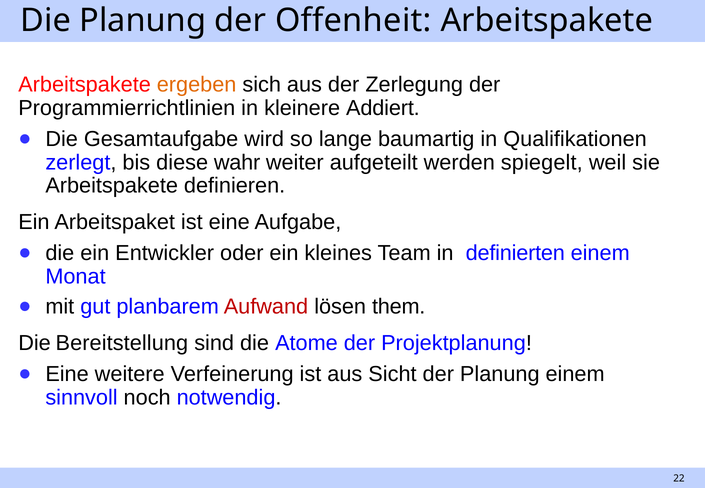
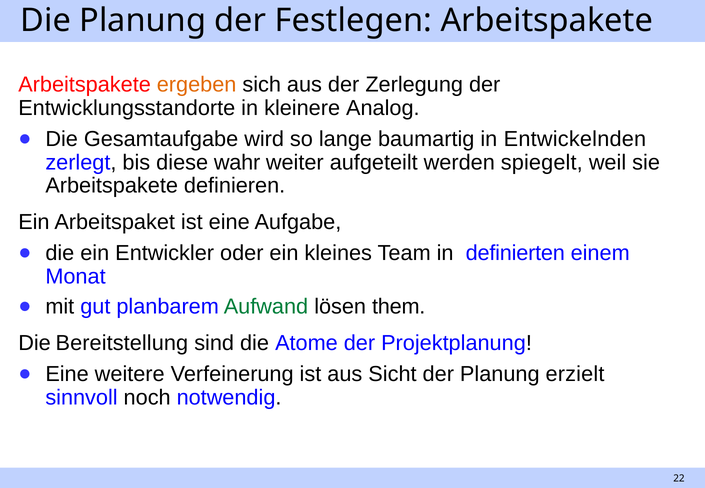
Offenheit: Offenheit -> Festlegen
Programmierrichtlinien: Programmierrichtlinien -> Entwicklungsstandorte
Addiert: Addiert -> Analog
Qualifikationen: Qualifikationen -> Entwickelnden
Aufwand colour: red -> green
Planung einem: einem -> erzielt
